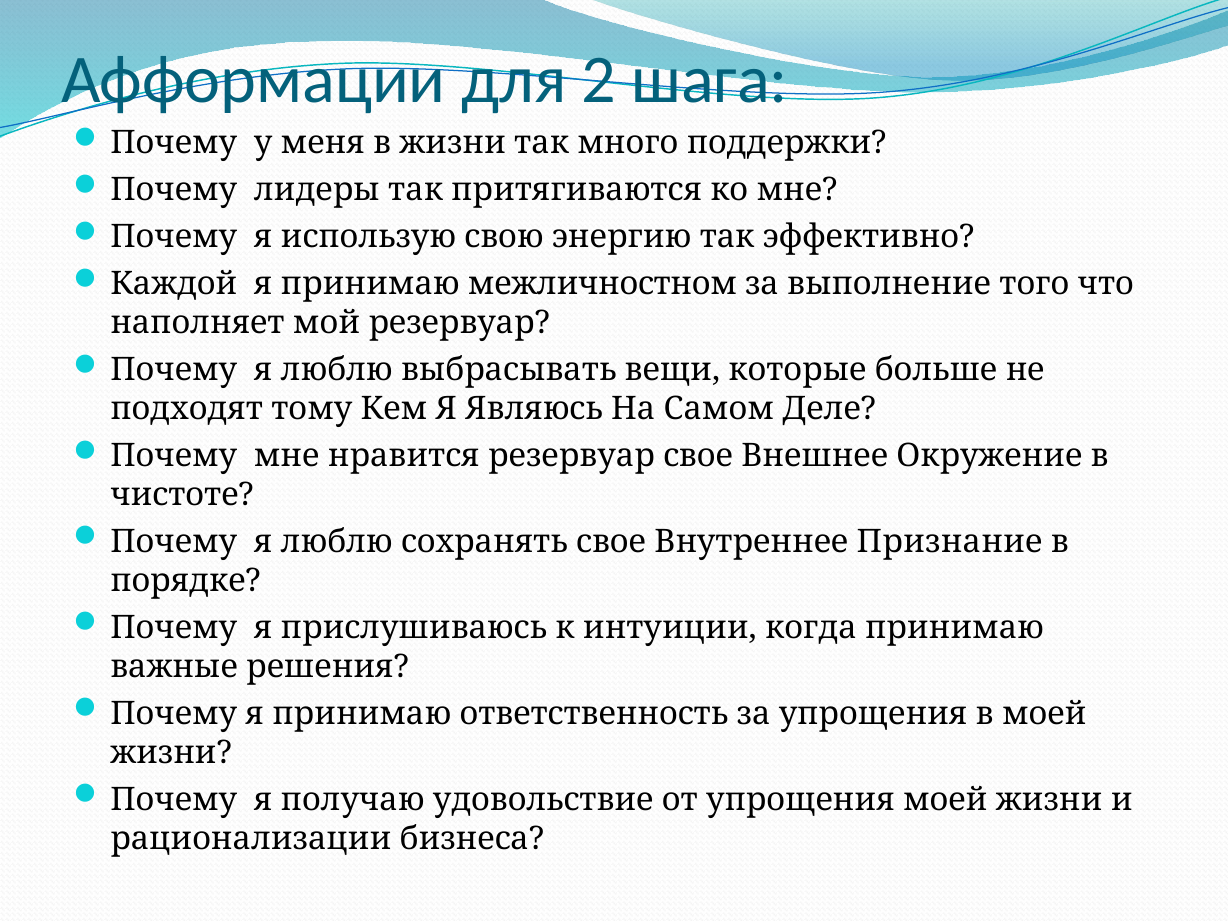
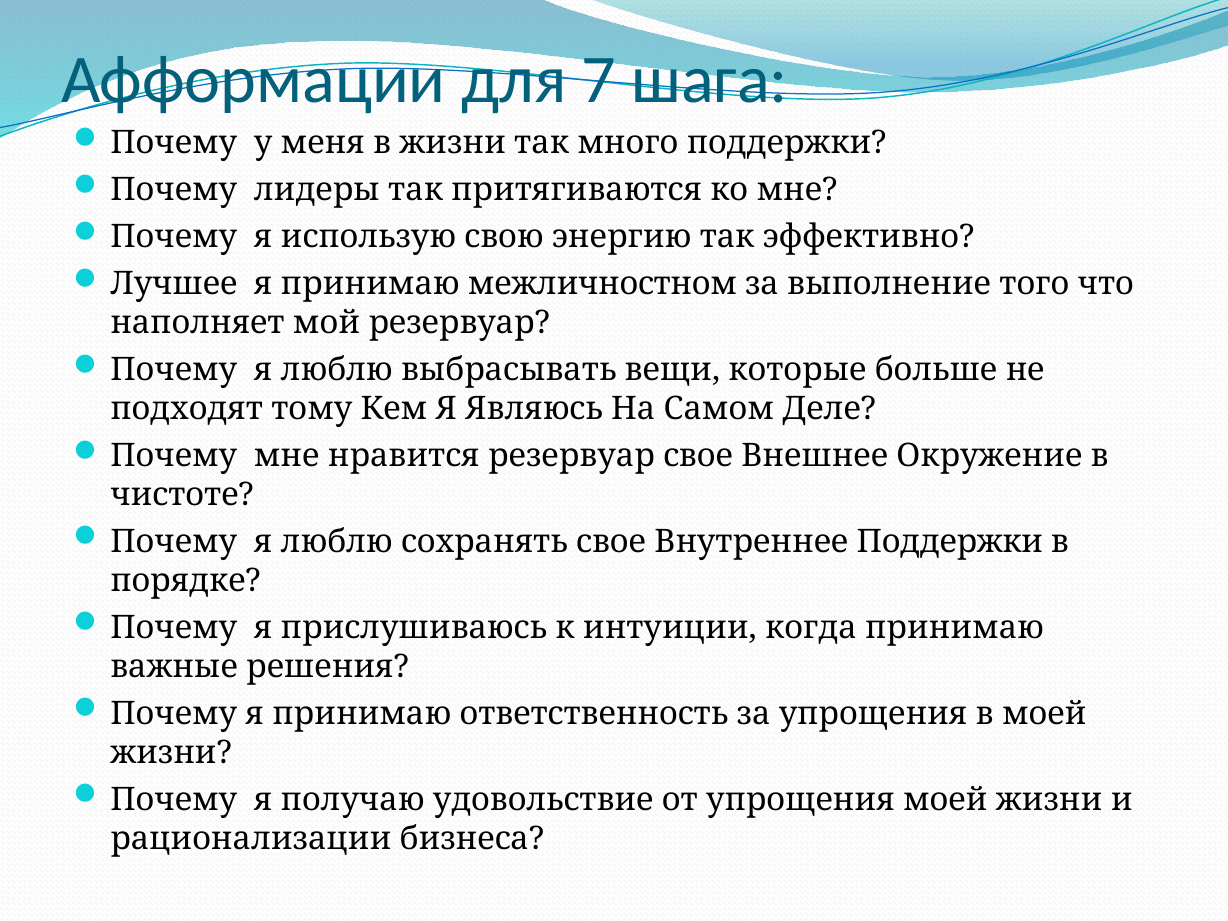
2: 2 -> 7
Каждой: Каждой -> Лучшее
Внутреннее Признание: Признание -> Поддержки
